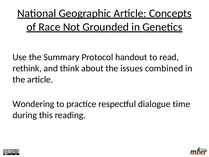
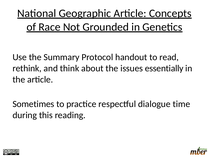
combined: combined -> essentially
Wondering: Wondering -> Sometimes
